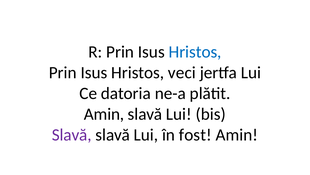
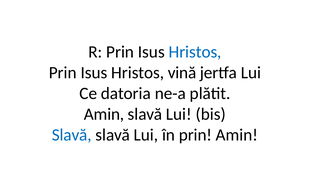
veci: veci -> vină
Slavă at (72, 134) colour: purple -> blue
în fost: fost -> prin
